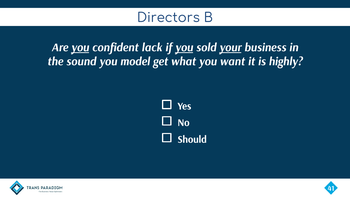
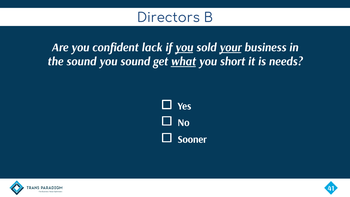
you at (80, 48) underline: present -> none
you model: model -> sound
what underline: none -> present
want: want -> short
highly: highly -> needs
Should: Should -> Sooner
